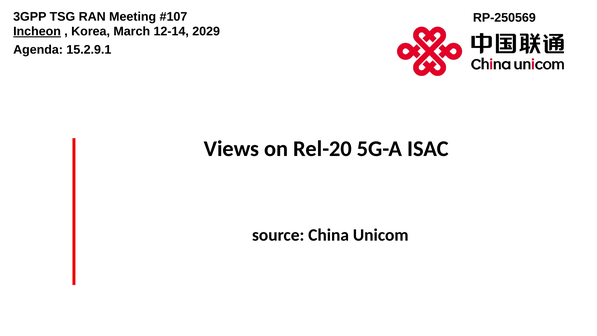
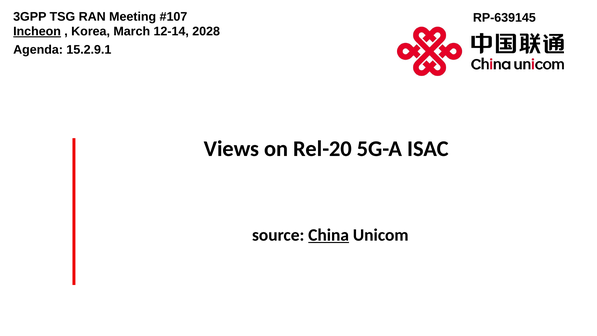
RP-250569: RP-250569 -> RP-639145
2029: 2029 -> 2028
China underline: none -> present
